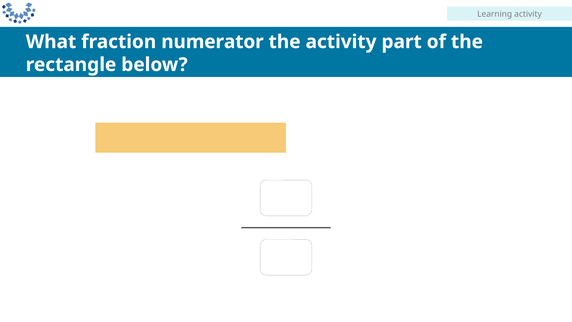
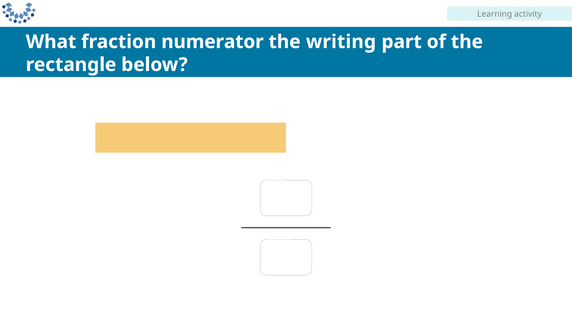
the activity: activity -> writing
